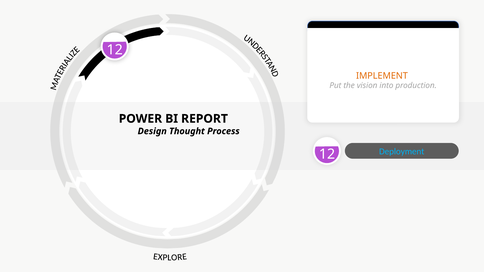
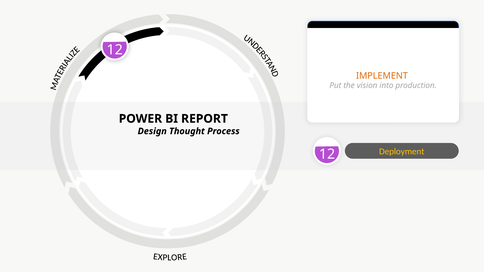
Deployment colour: light blue -> yellow
